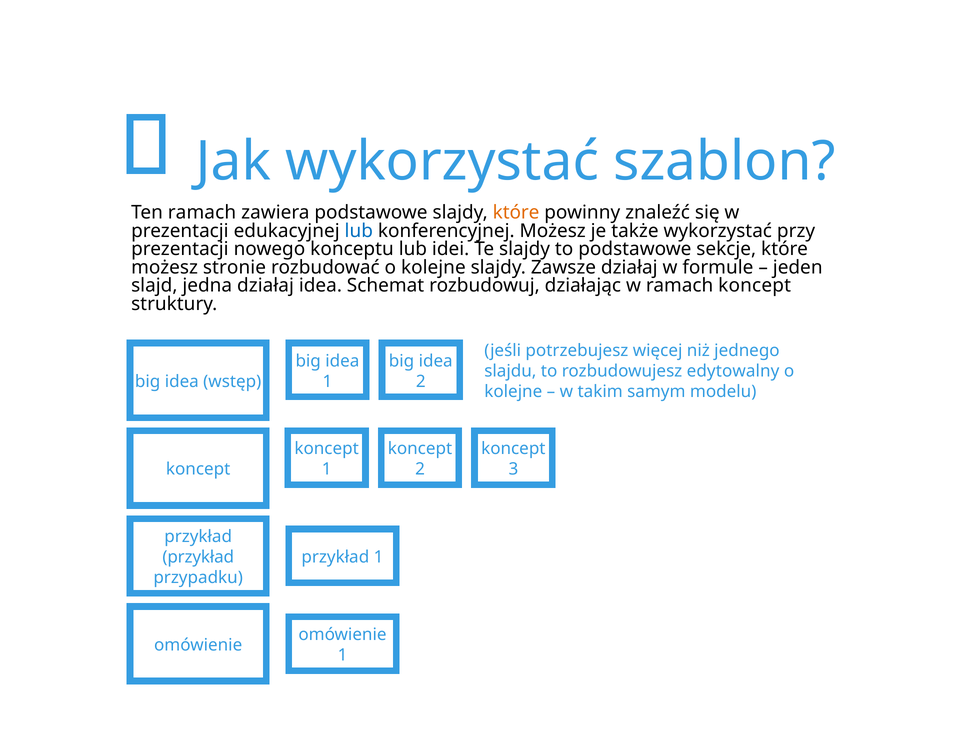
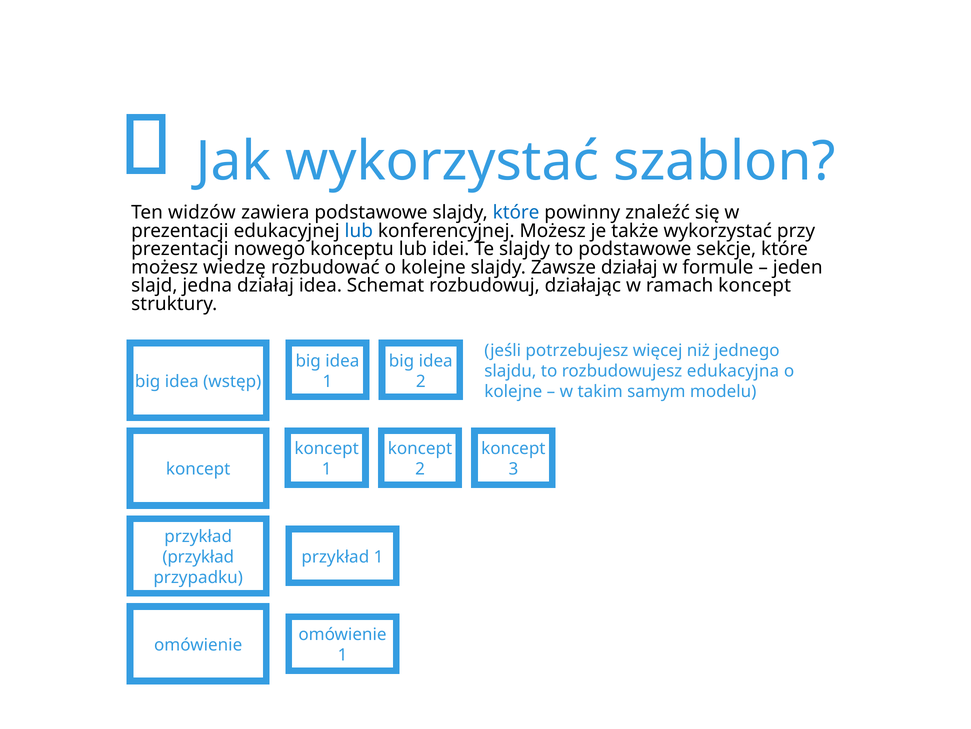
Ten ramach: ramach -> widzów
które at (516, 212) colour: orange -> blue
stronie: stronie -> wiedzę
edytowalny: edytowalny -> edukacyjna
